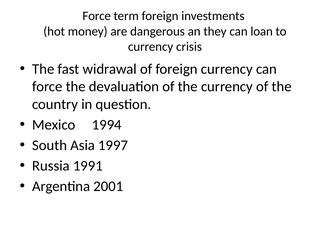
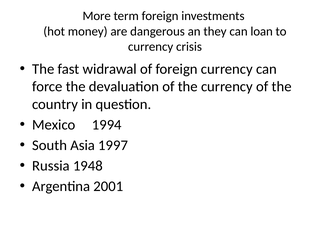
Force at (97, 16): Force -> More
1991: 1991 -> 1948
